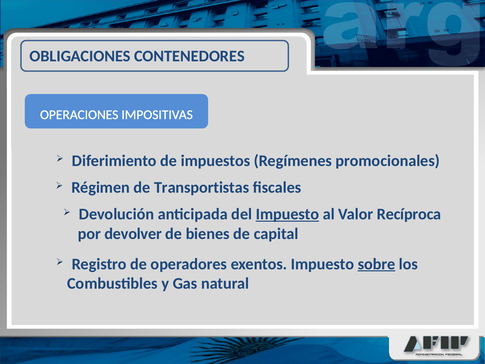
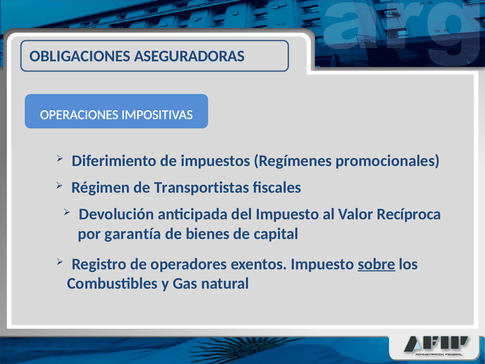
CONTENEDORES: CONTENEDORES -> ASEGURADORAS
Impuesto at (287, 214) underline: present -> none
devolver: devolver -> garantía
